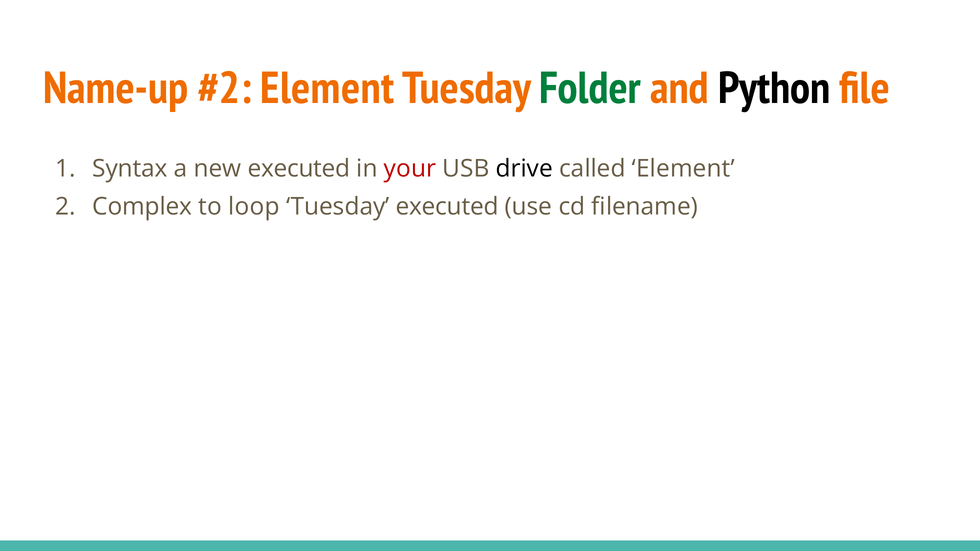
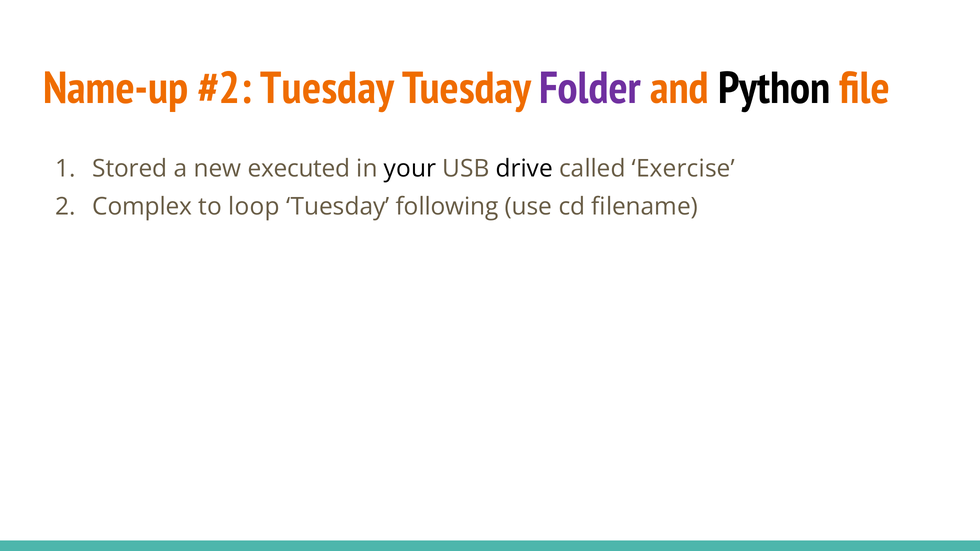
Element at (327, 88): Element -> Tuesday
Folder colour: green -> purple
Syntax: Syntax -> Stored
your colour: red -> black
called Element: Element -> Exercise
Tuesday executed: executed -> following
